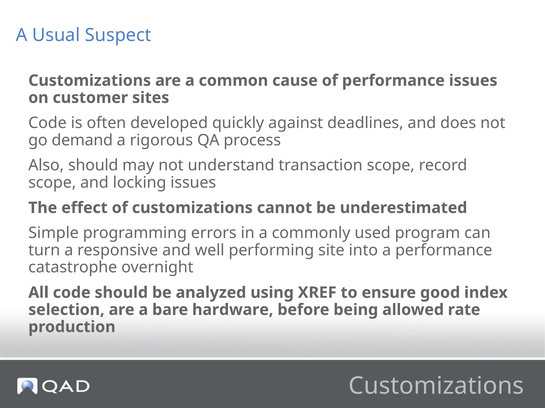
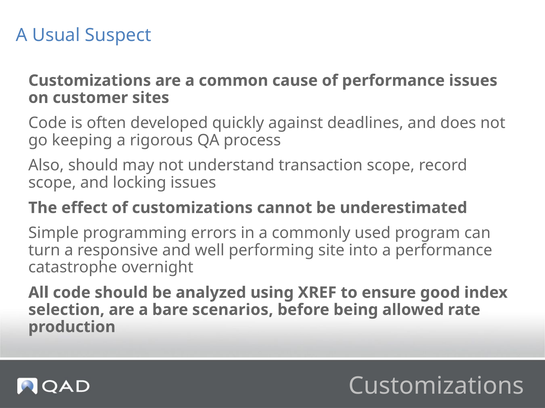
demand: demand -> keeping
hardware: hardware -> scenarios
